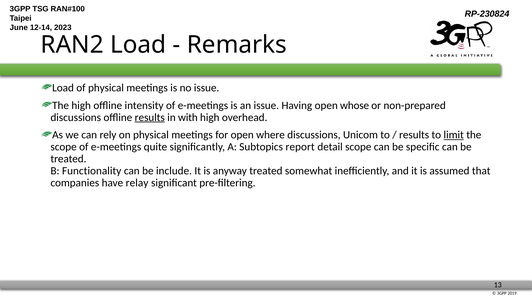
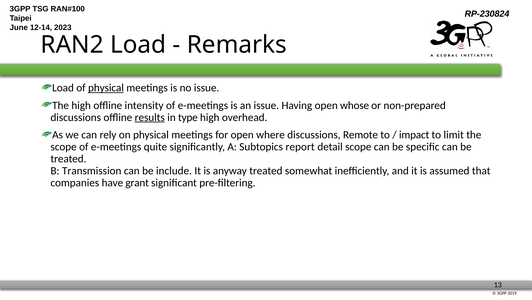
physical at (106, 88) underline: none -> present
with: with -> type
Unicom: Unicom -> Remote
results at (414, 135): results -> impact
limit underline: present -> none
Functionality: Functionality -> Transmission
relay: relay -> grant
